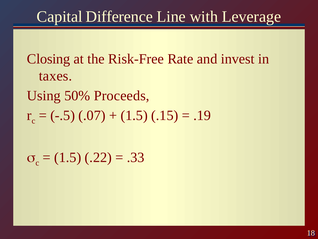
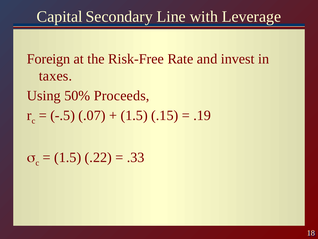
Difference: Difference -> Secondary
Closing: Closing -> Foreign
